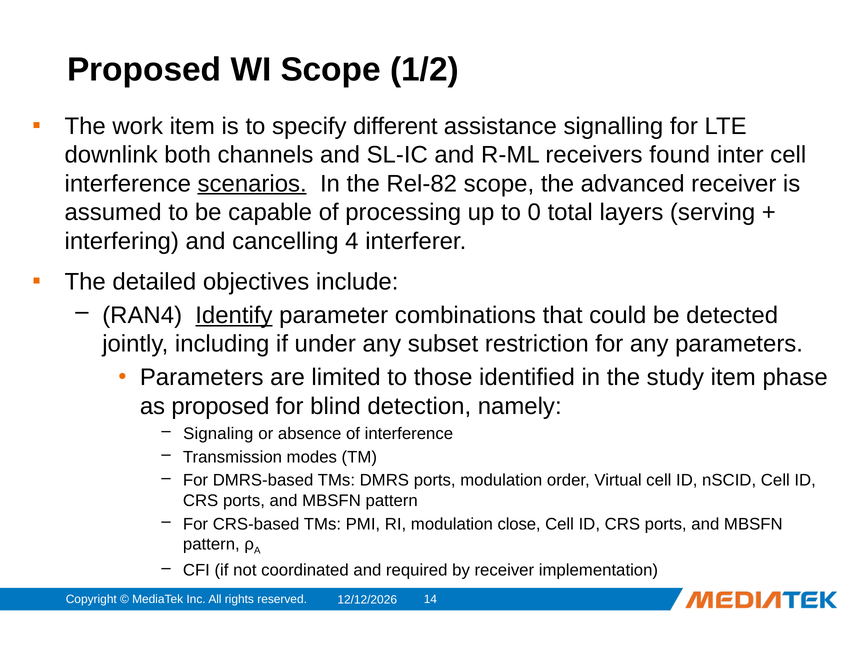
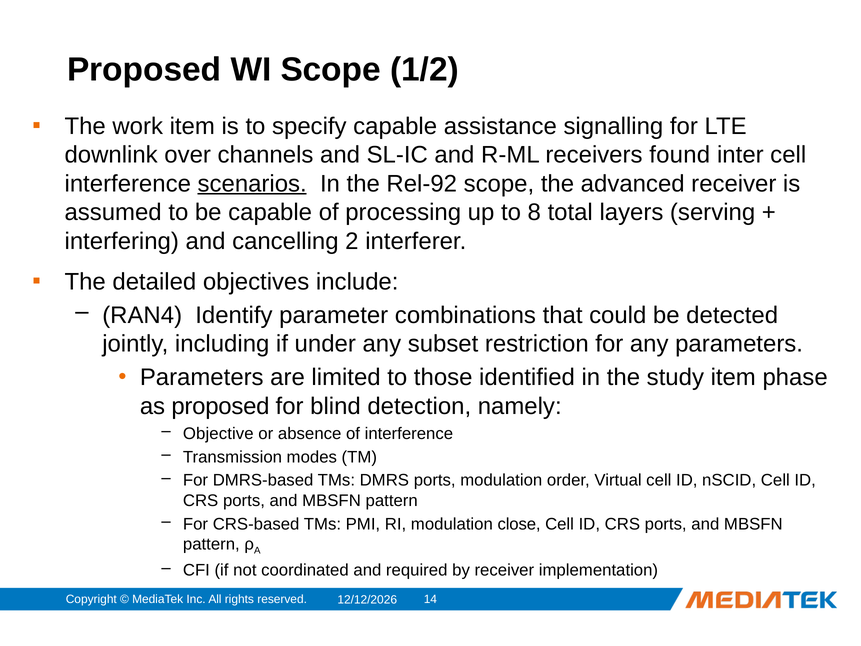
specify different: different -> capable
both: both -> over
Rel-82: Rel-82 -> Rel-92
0: 0 -> 8
4: 4 -> 2
Identify underline: present -> none
Signaling: Signaling -> Objective
